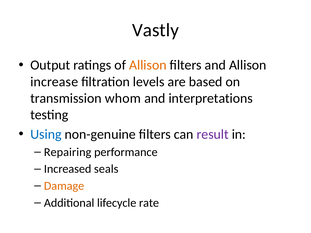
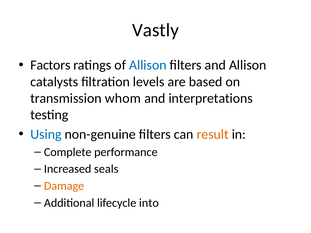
Output: Output -> Factors
Allison at (148, 65) colour: orange -> blue
increase: increase -> catalysts
result colour: purple -> orange
Repairing: Repairing -> Complete
rate: rate -> into
